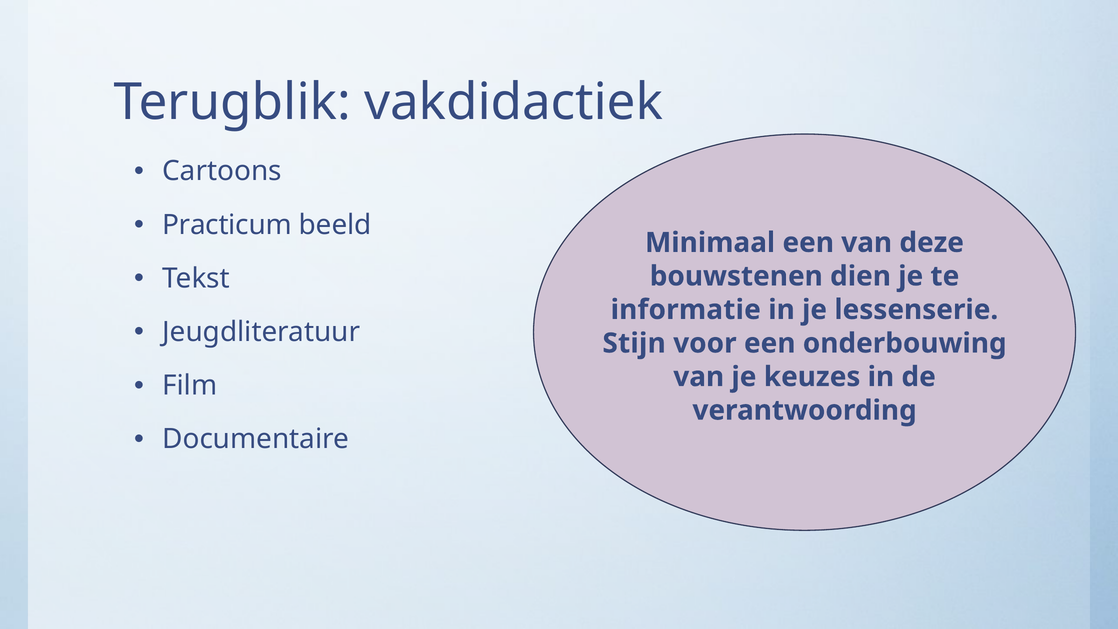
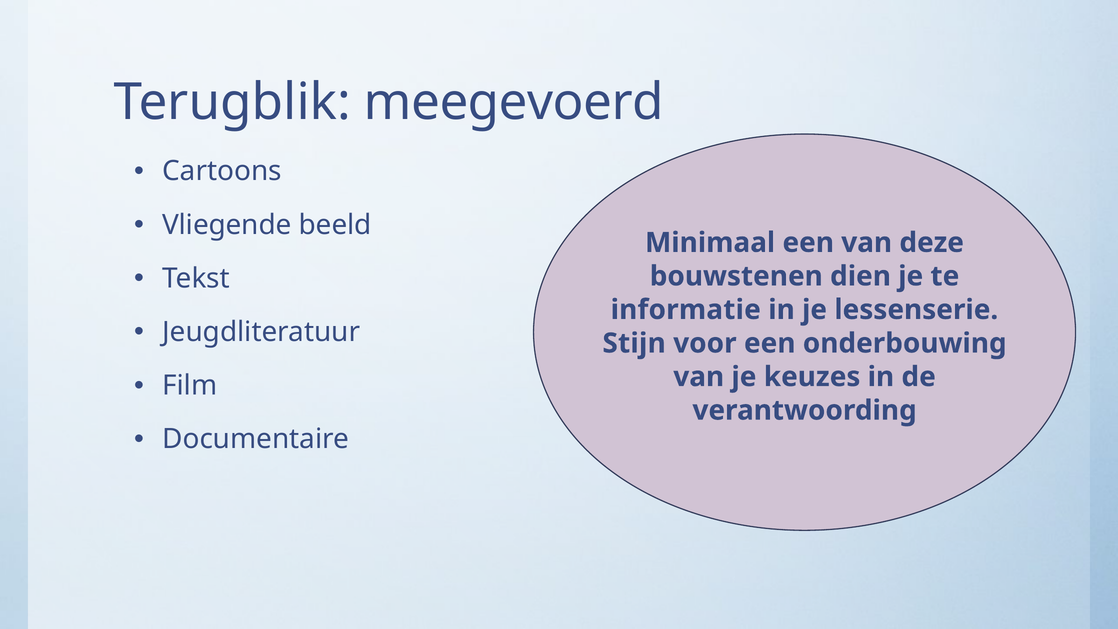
vakdidactiek: vakdidactiek -> meegevoerd
Practicum: Practicum -> Vliegende
